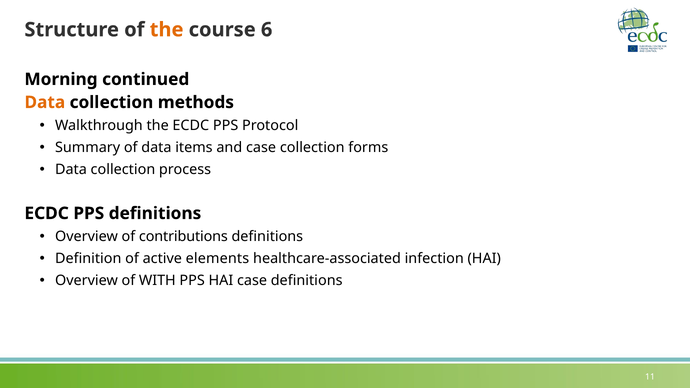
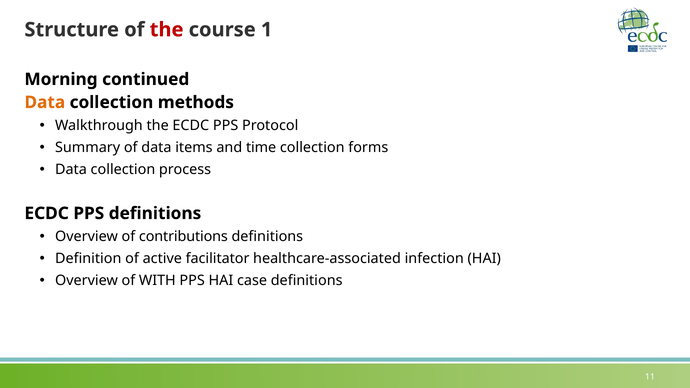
the at (167, 30) colour: orange -> red
6: 6 -> 1
and case: case -> time
elements: elements -> facilitator
